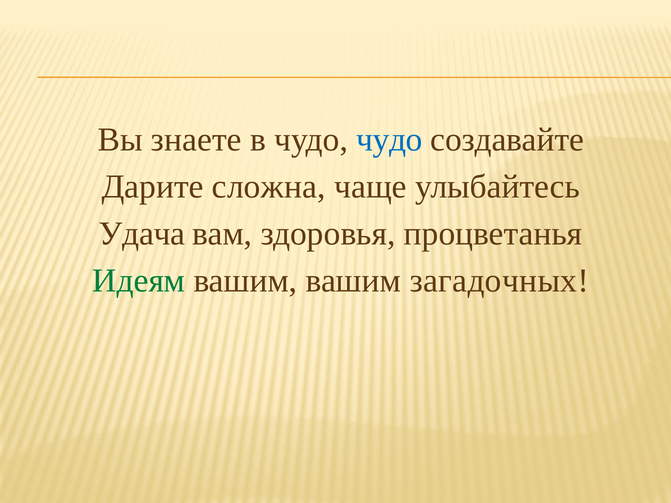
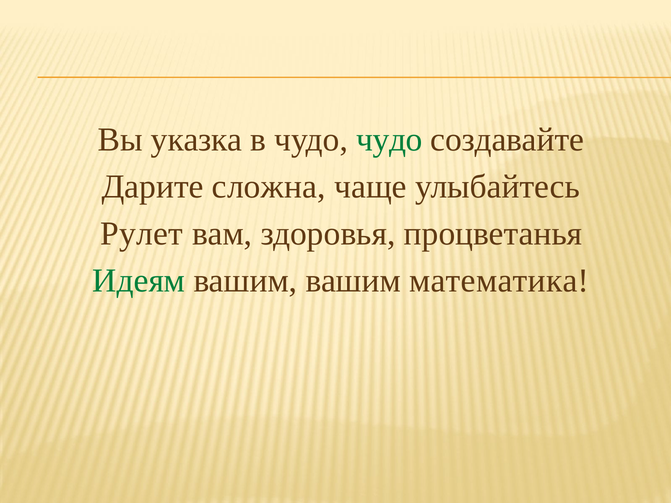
знаете: знаете -> указка
чудо at (389, 140) colour: blue -> green
Удача: Удача -> Рулет
загадочных: загадочных -> математика
